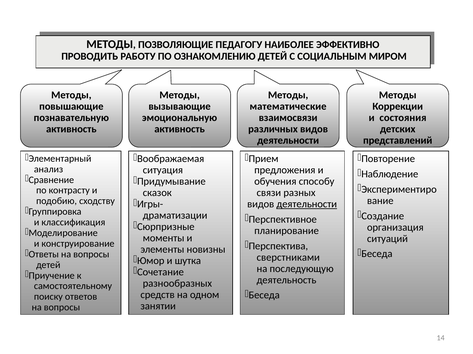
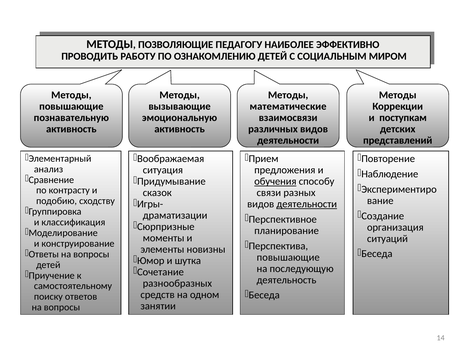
состояния: состояния -> поступкам
обучения underline: none -> present
сверстниками at (288, 258): сверстниками -> повышающие
